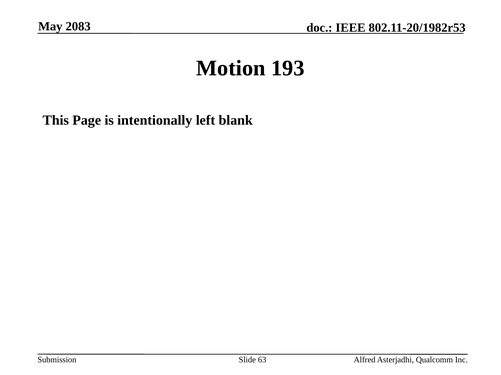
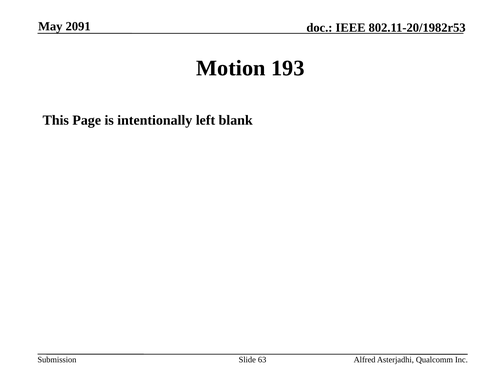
2083: 2083 -> 2091
